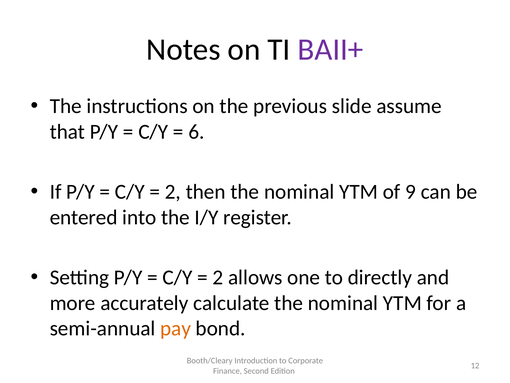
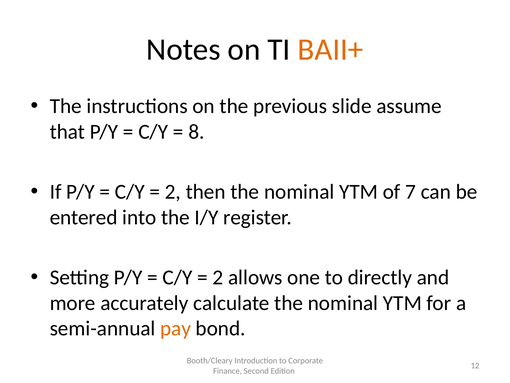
BAII+ colour: purple -> orange
6: 6 -> 8
9: 9 -> 7
